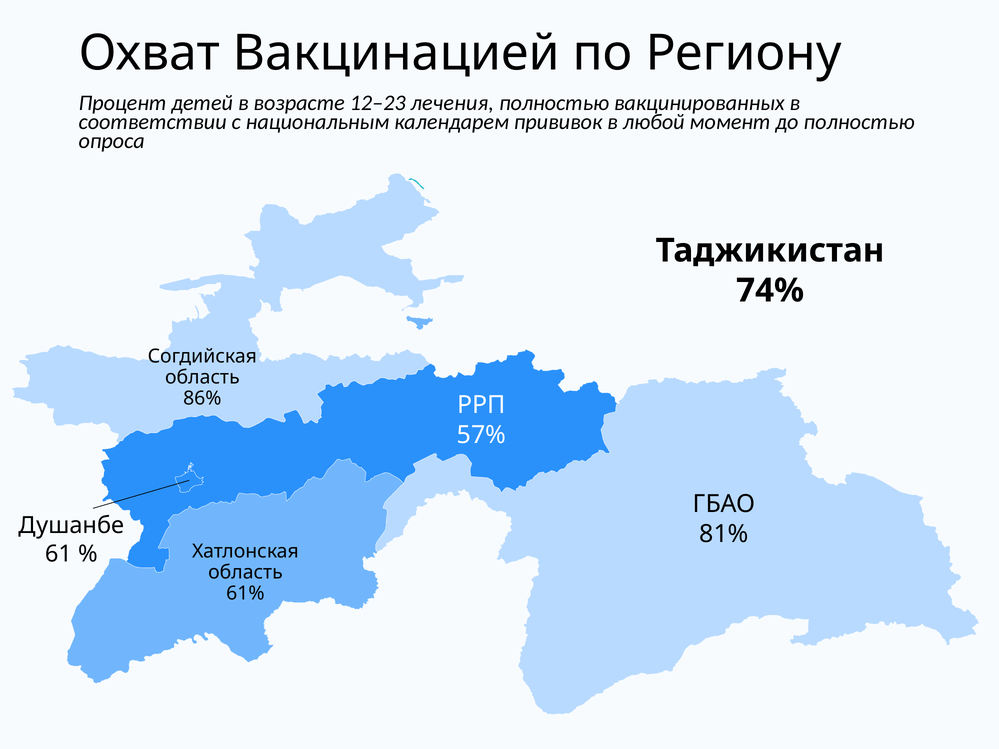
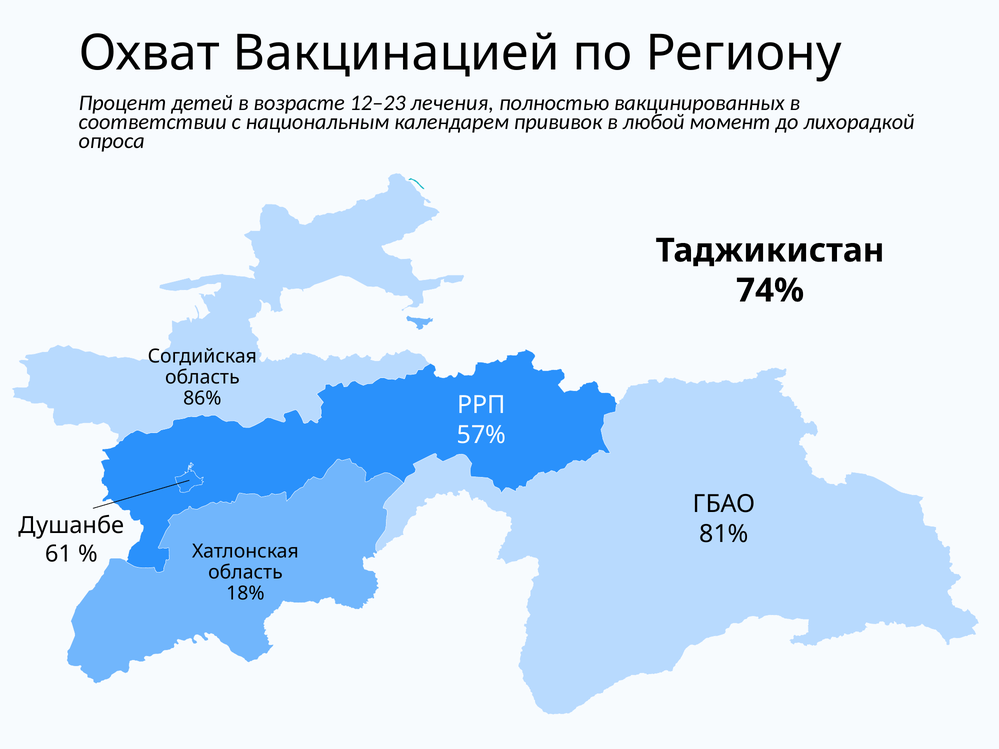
до полностью: полностью -> лихорадкой
61%: 61% -> 18%
